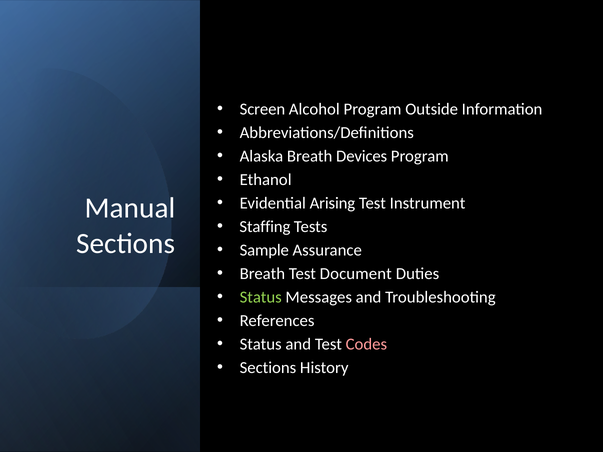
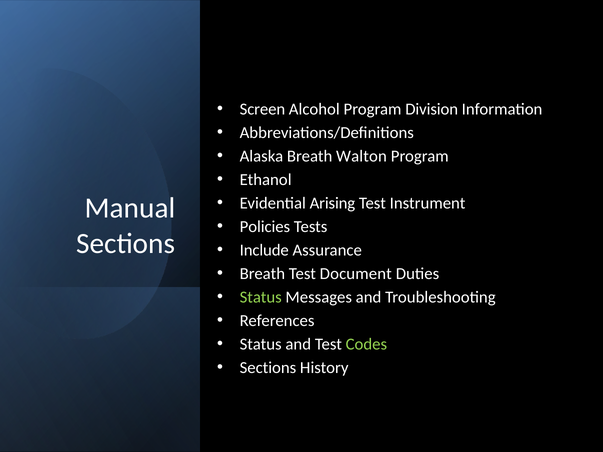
Outside: Outside -> Division
Devices: Devices -> Walton
Staffing: Staffing -> Policies
Sample: Sample -> Include
Codes colour: pink -> light green
